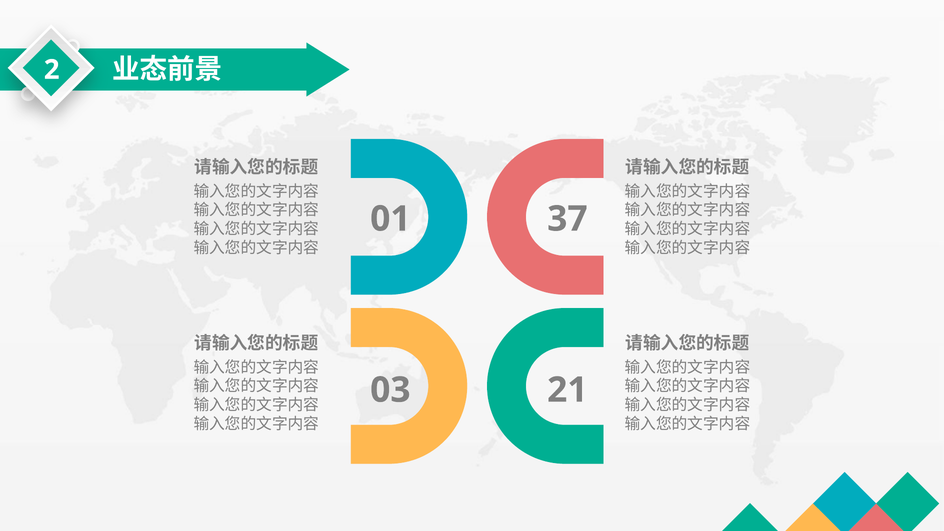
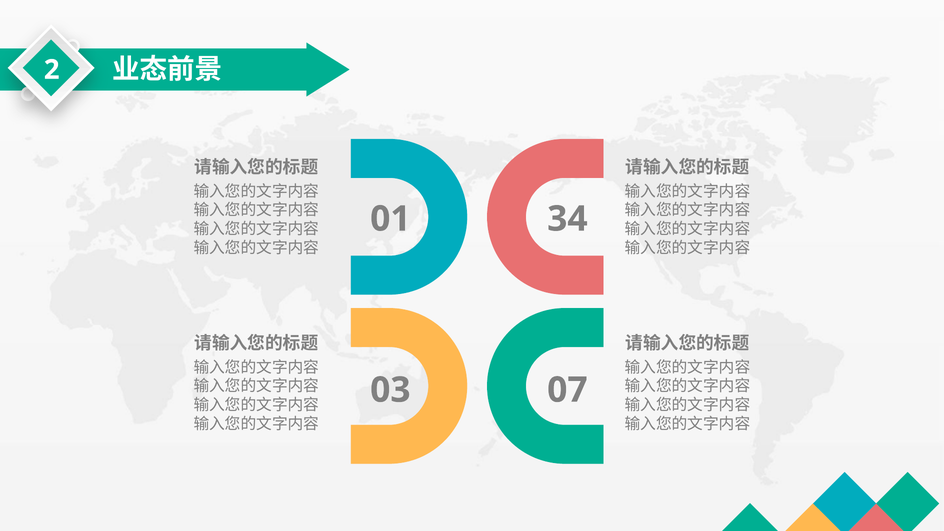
37: 37 -> 34
21: 21 -> 07
